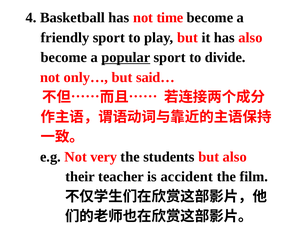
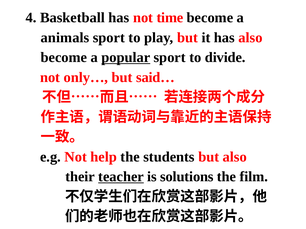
friendly: friendly -> animals
very: very -> help
teacher underline: none -> present
accident: accident -> solutions
